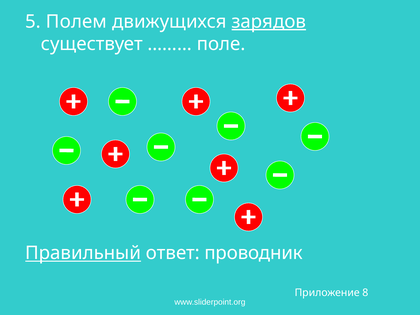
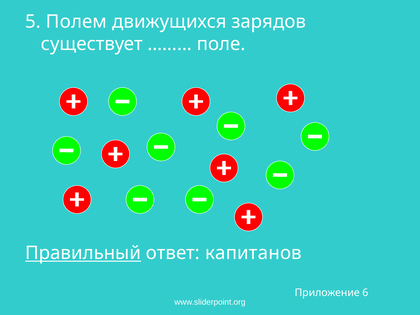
зарядов underline: present -> none
проводник: проводник -> капитанов
8: 8 -> 6
